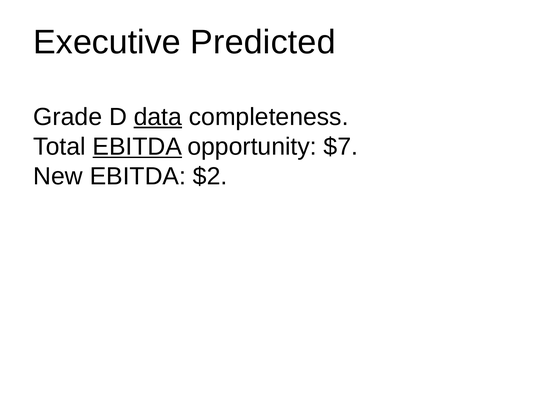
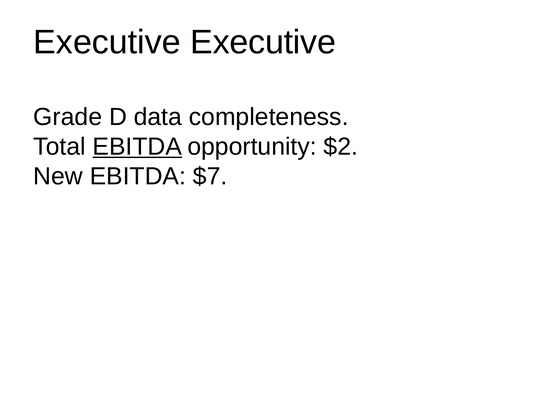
Executive Predicted: Predicted -> Executive
data underline: present -> none
$7: $7 -> $2
$2: $2 -> $7
